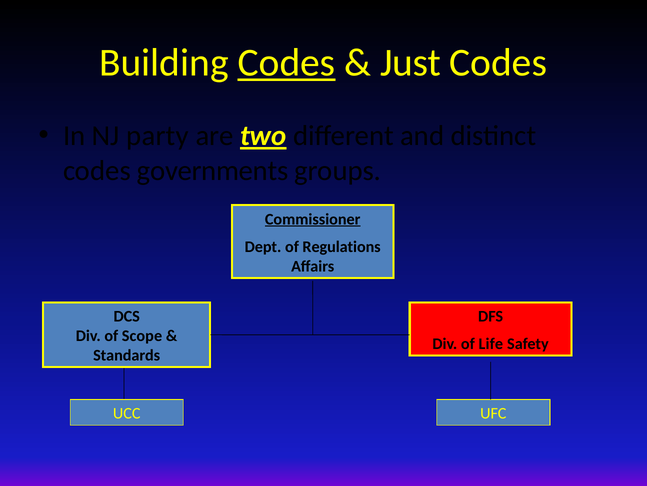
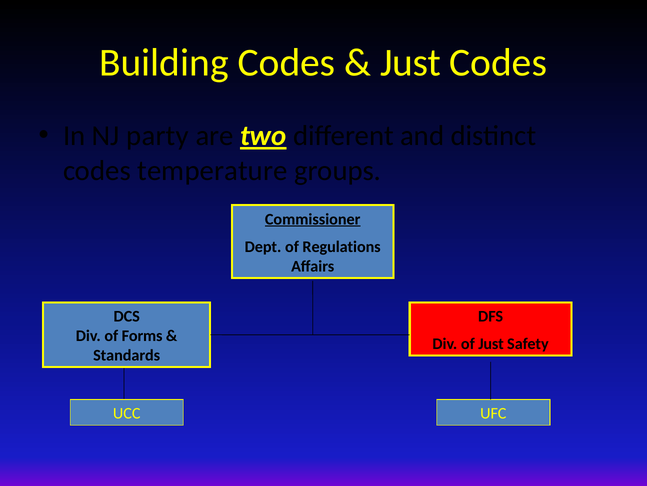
Codes at (286, 63) underline: present -> none
governments: governments -> temperature
Scope: Scope -> Forms
of Life: Life -> Just
